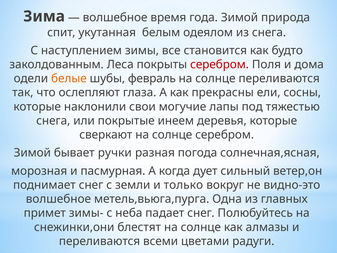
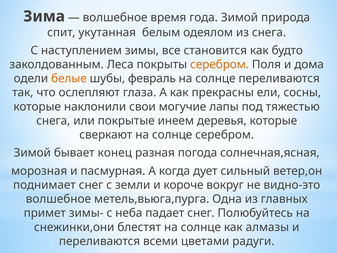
серебром at (220, 64) colour: red -> orange
ручки: ручки -> конец
только: только -> короче
